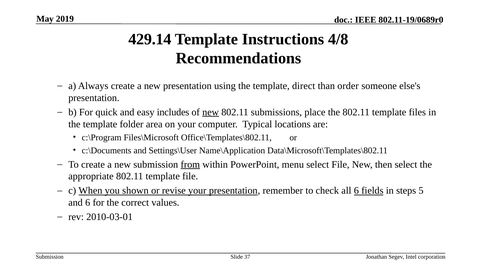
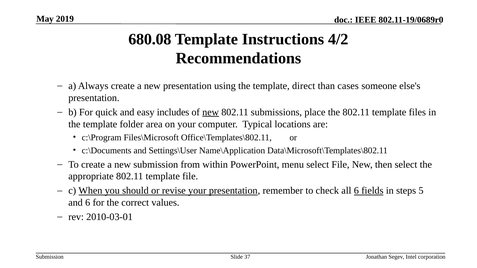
429.14: 429.14 -> 680.08
4/8: 4/8 -> 4/2
order: order -> cases
from underline: present -> none
shown: shown -> should
